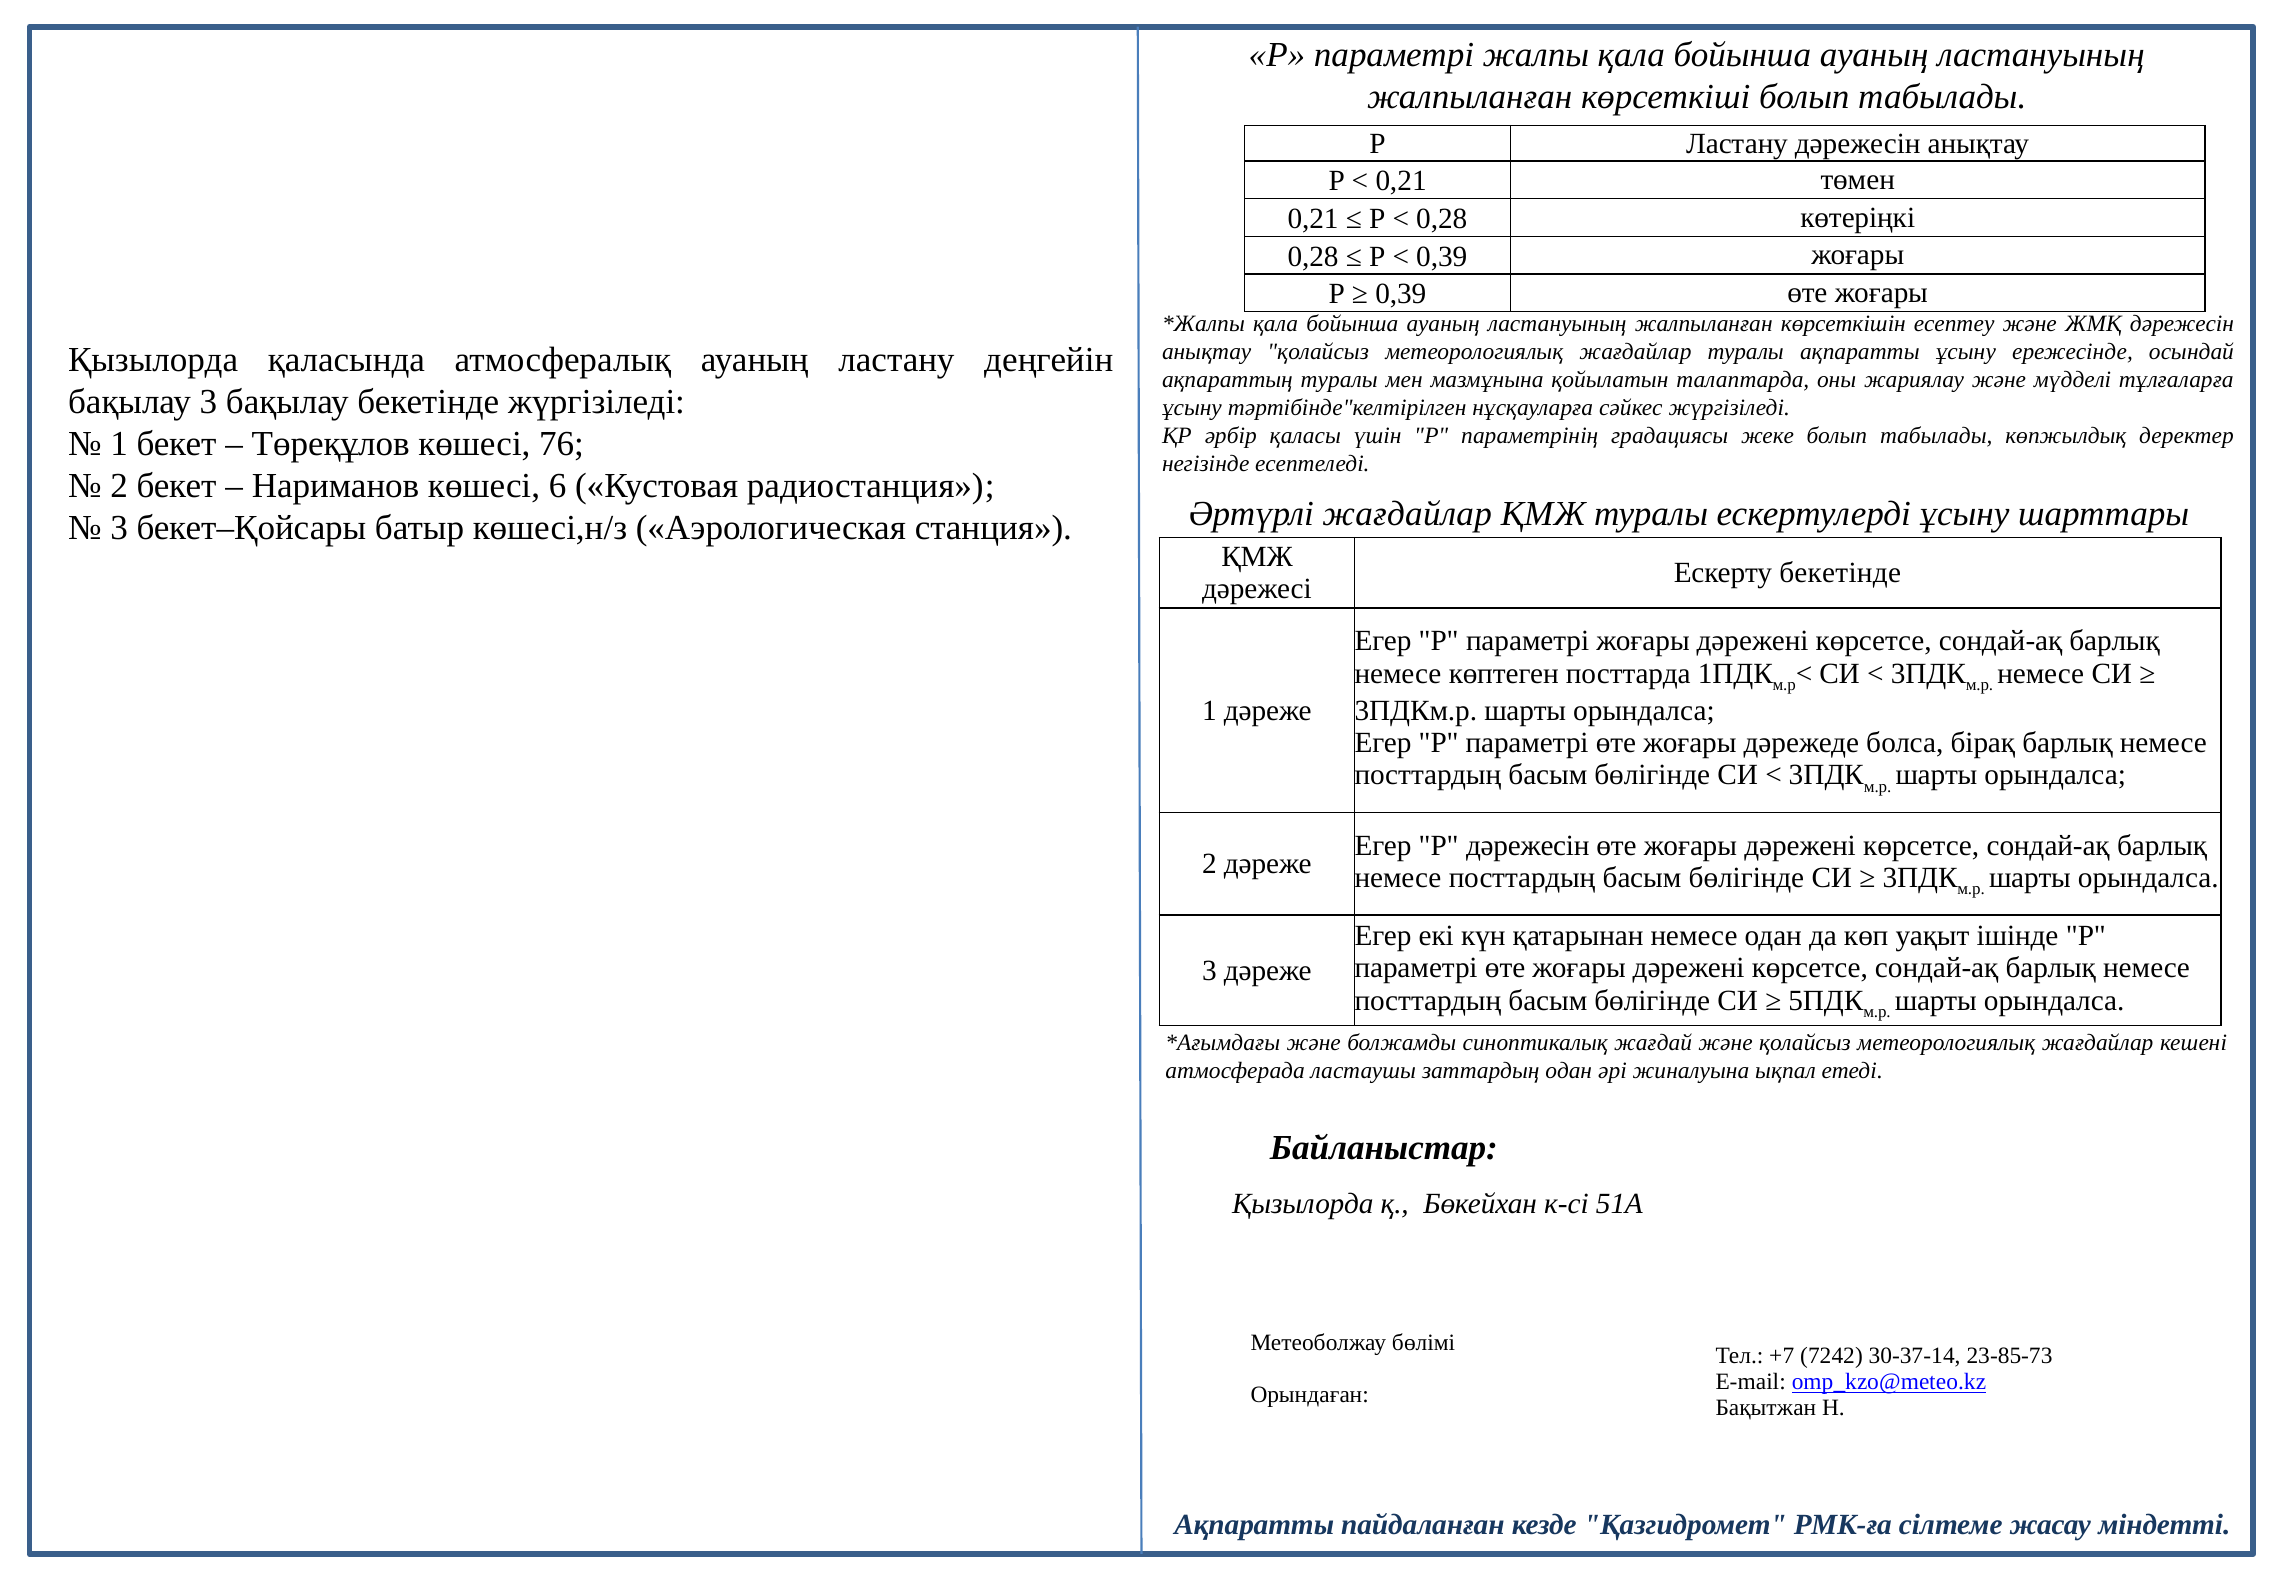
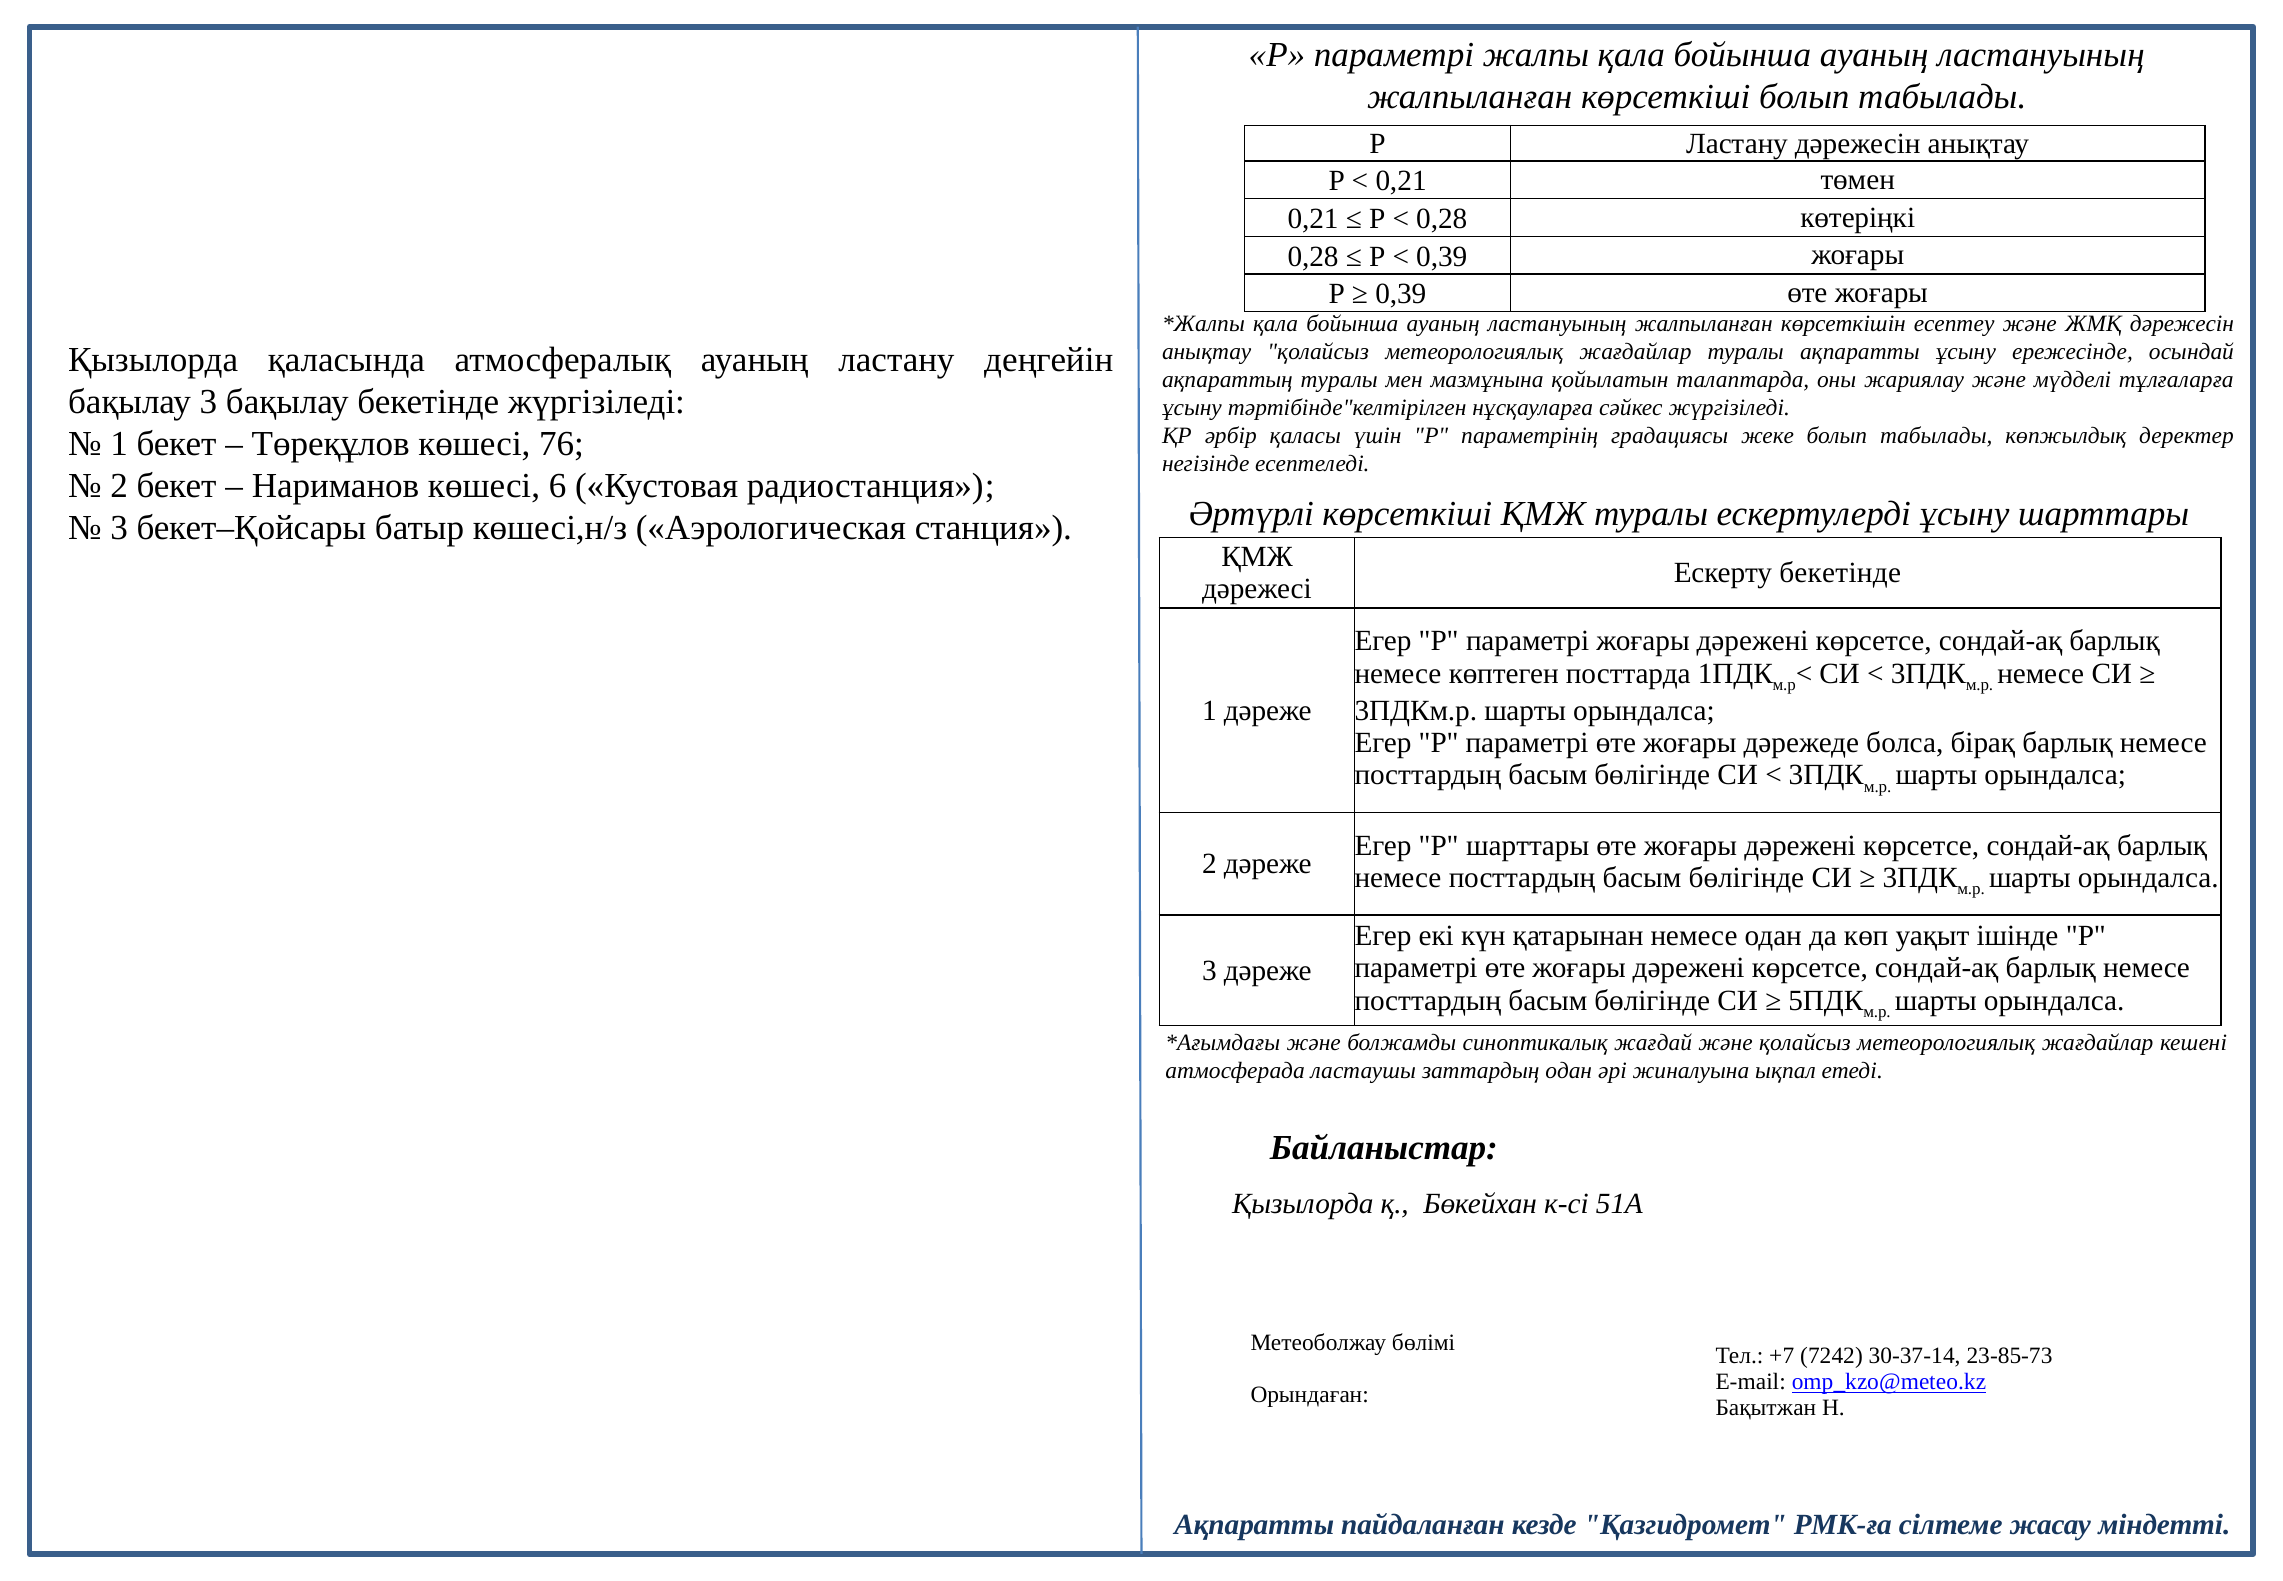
Әртүрлі жағдайлар: жағдайлар -> көрсеткіші
Р дәрежесін: дәрежесін -> шарттары
